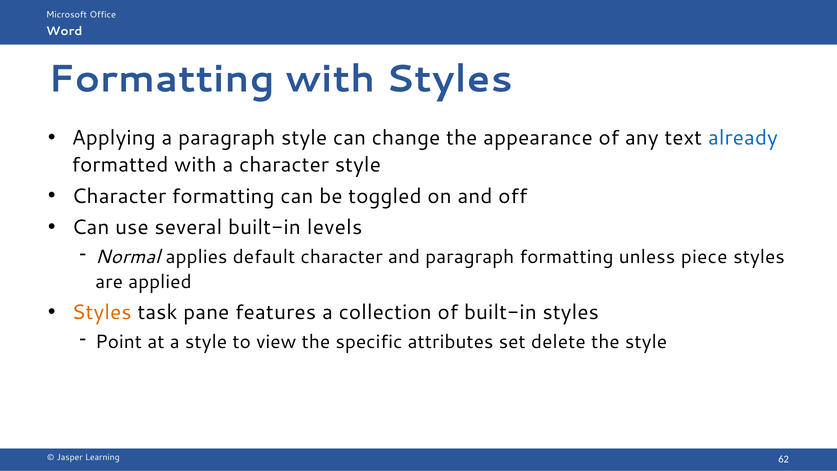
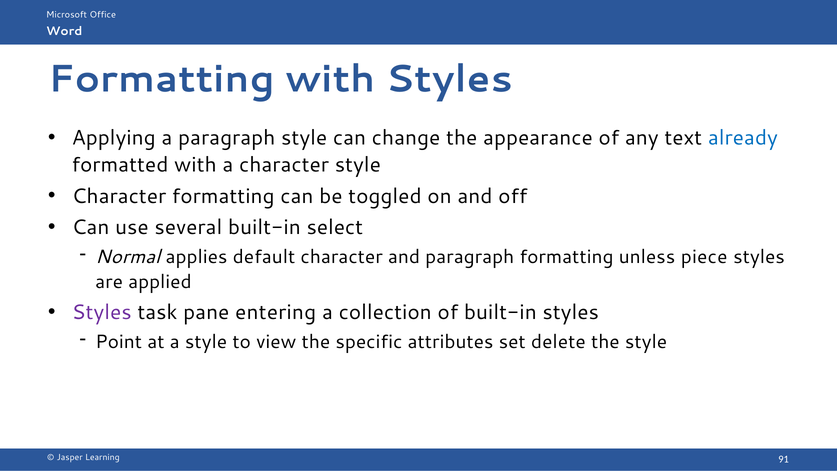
levels: levels -> select
Styles at (102, 312) colour: orange -> purple
features: features -> entering
62: 62 -> 91
